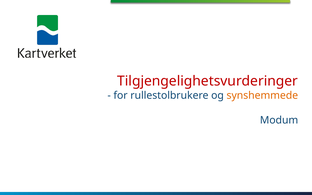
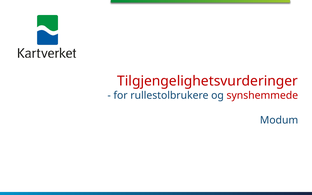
synshemmede colour: orange -> red
